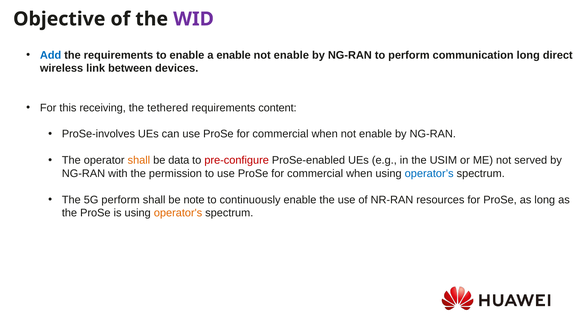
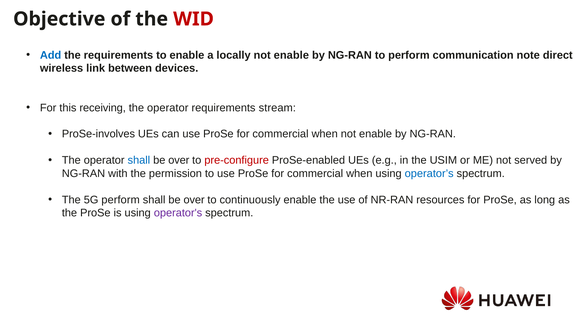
WID colour: purple -> red
a enable: enable -> locally
communication long: long -> note
tethered at (168, 108): tethered -> operator
content: content -> stream
shall at (139, 160) colour: orange -> blue
data at (179, 160): data -> over
note at (194, 200): note -> over
operator's colour: orange -> purple
